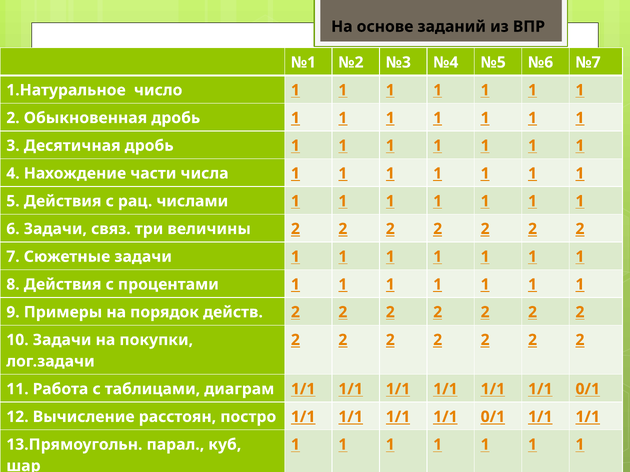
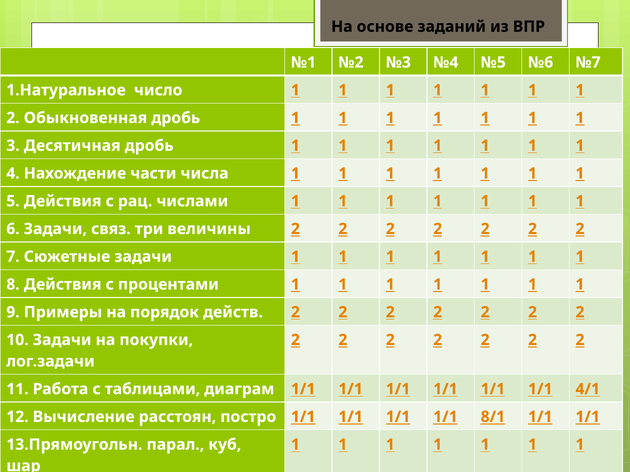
0/1 at (588, 389): 0/1 -> 4/1
0/1 at (493, 417): 0/1 -> 8/1
